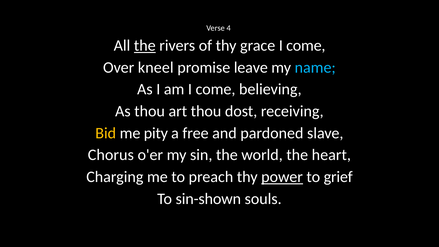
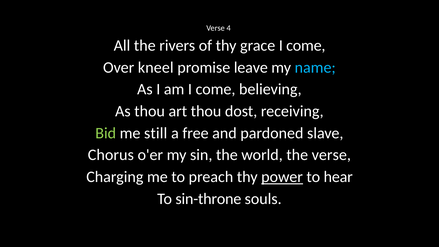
the at (145, 46) underline: present -> none
Bid colour: yellow -> light green
pity: pity -> still
the heart: heart -> verse
grief: grief -> hear
sin-shown: sin-shown -> sin-throne
